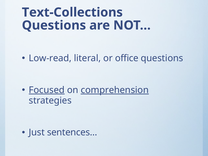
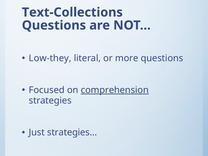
Low-read: Low-read -> Low-they
office: office -> more
Focused underline: present -> none
sentences…: sentences… -> strategies…
